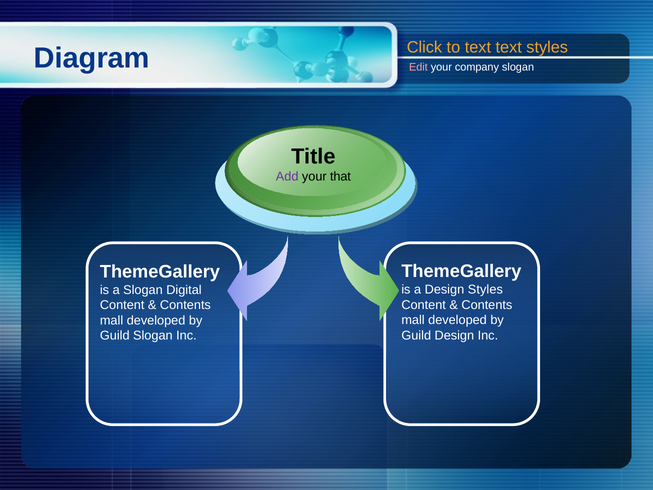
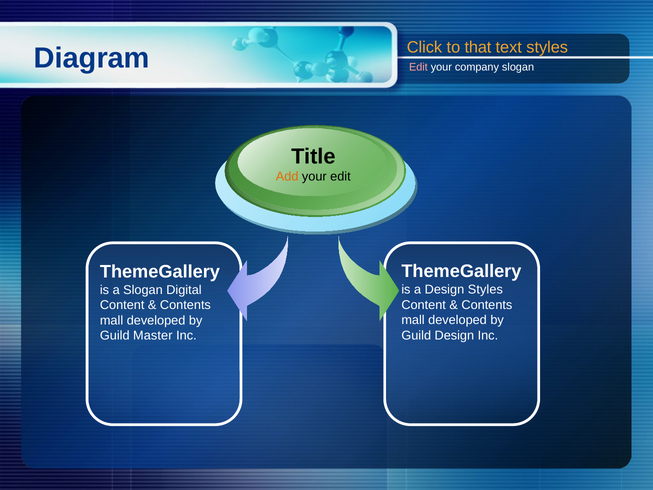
to text: text -> that
Add colour: purple -> orange
your that: that -> edit
Guild Slogan: Slogan -> Master
